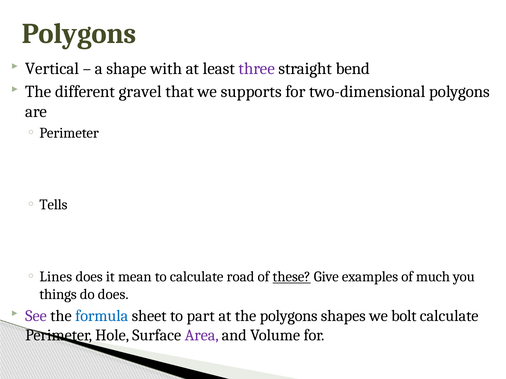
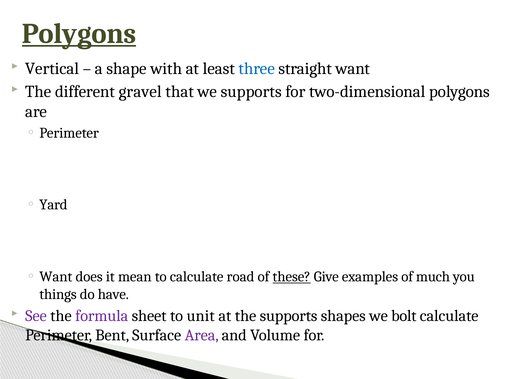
Polygons at (79, 34) underline: none -> present
three colour: purple -> blue
straight bend: bend -> want
Tells: Tells -> Yard
Lines at (56, 277): Lines -> Want
do does: does -> have
formula colour: blue -> purple
part: part -> unit
the polygons: polygons -> supports
Hole: Hole -> Bent
